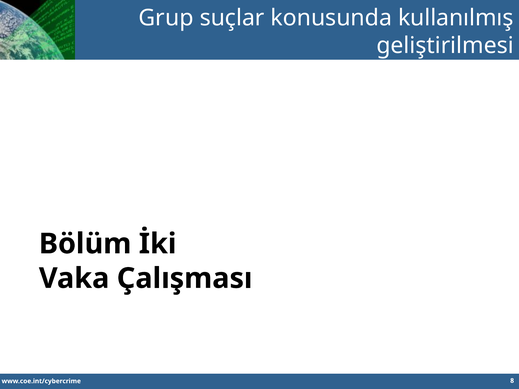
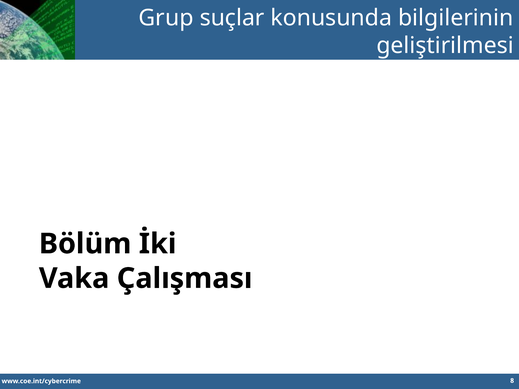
kullanılmış: kullanılmış -> bilgilerinin
